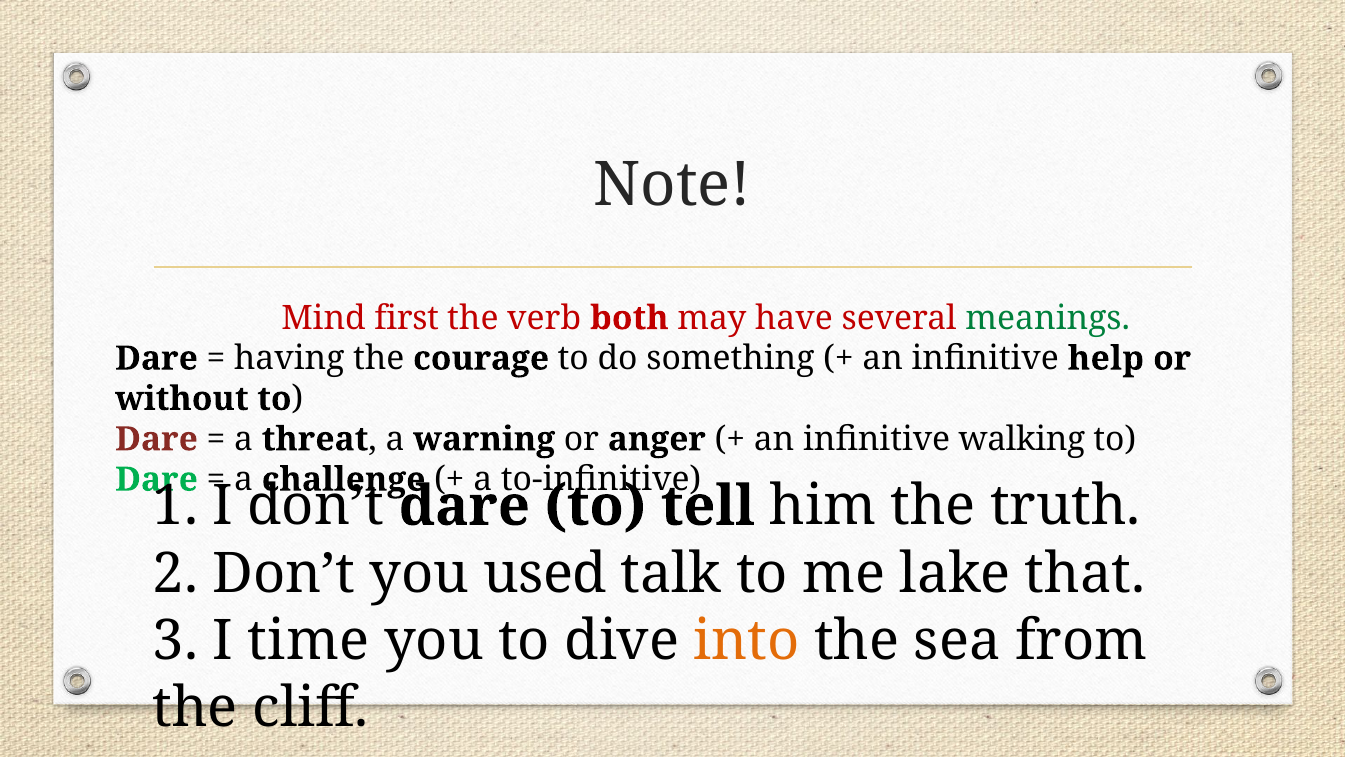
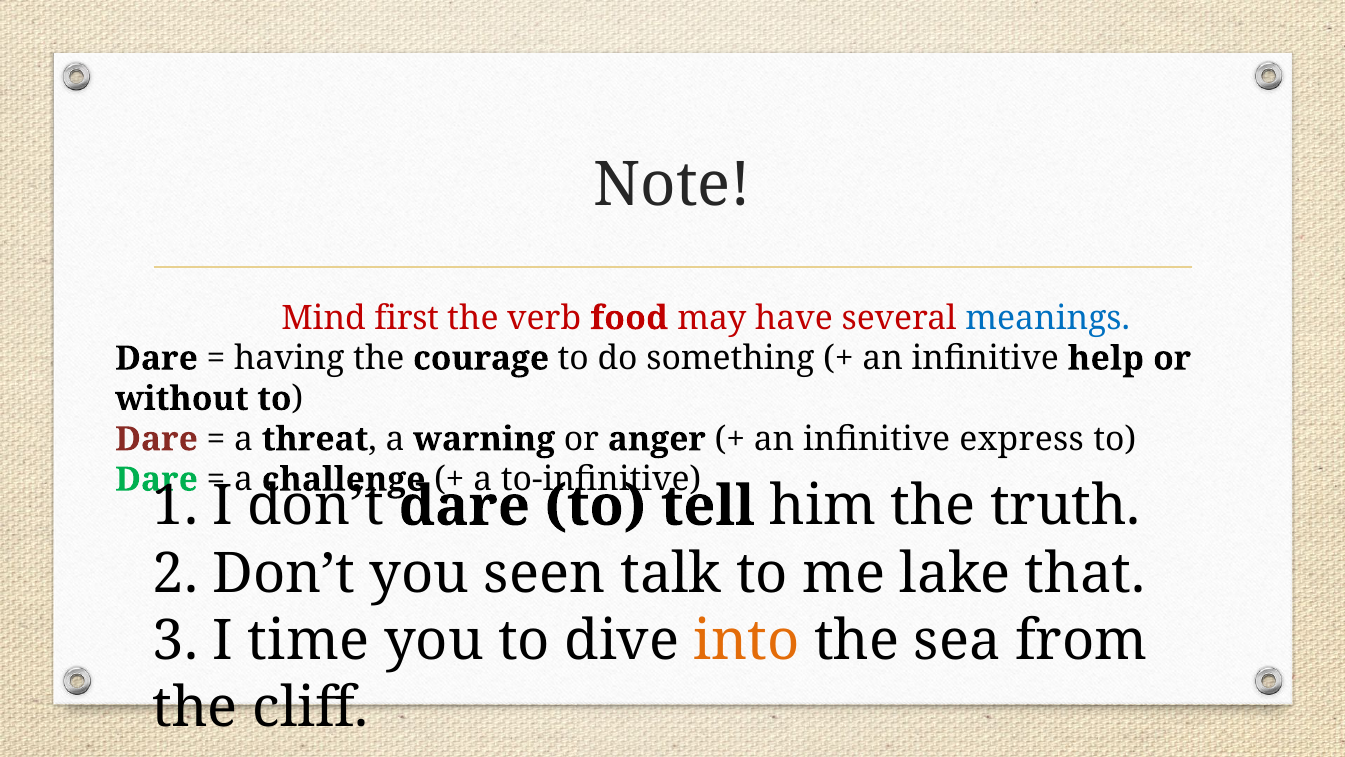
both: both -> food
meanings colour: green -> blue
walking: walking -> express
used: used -> seen
